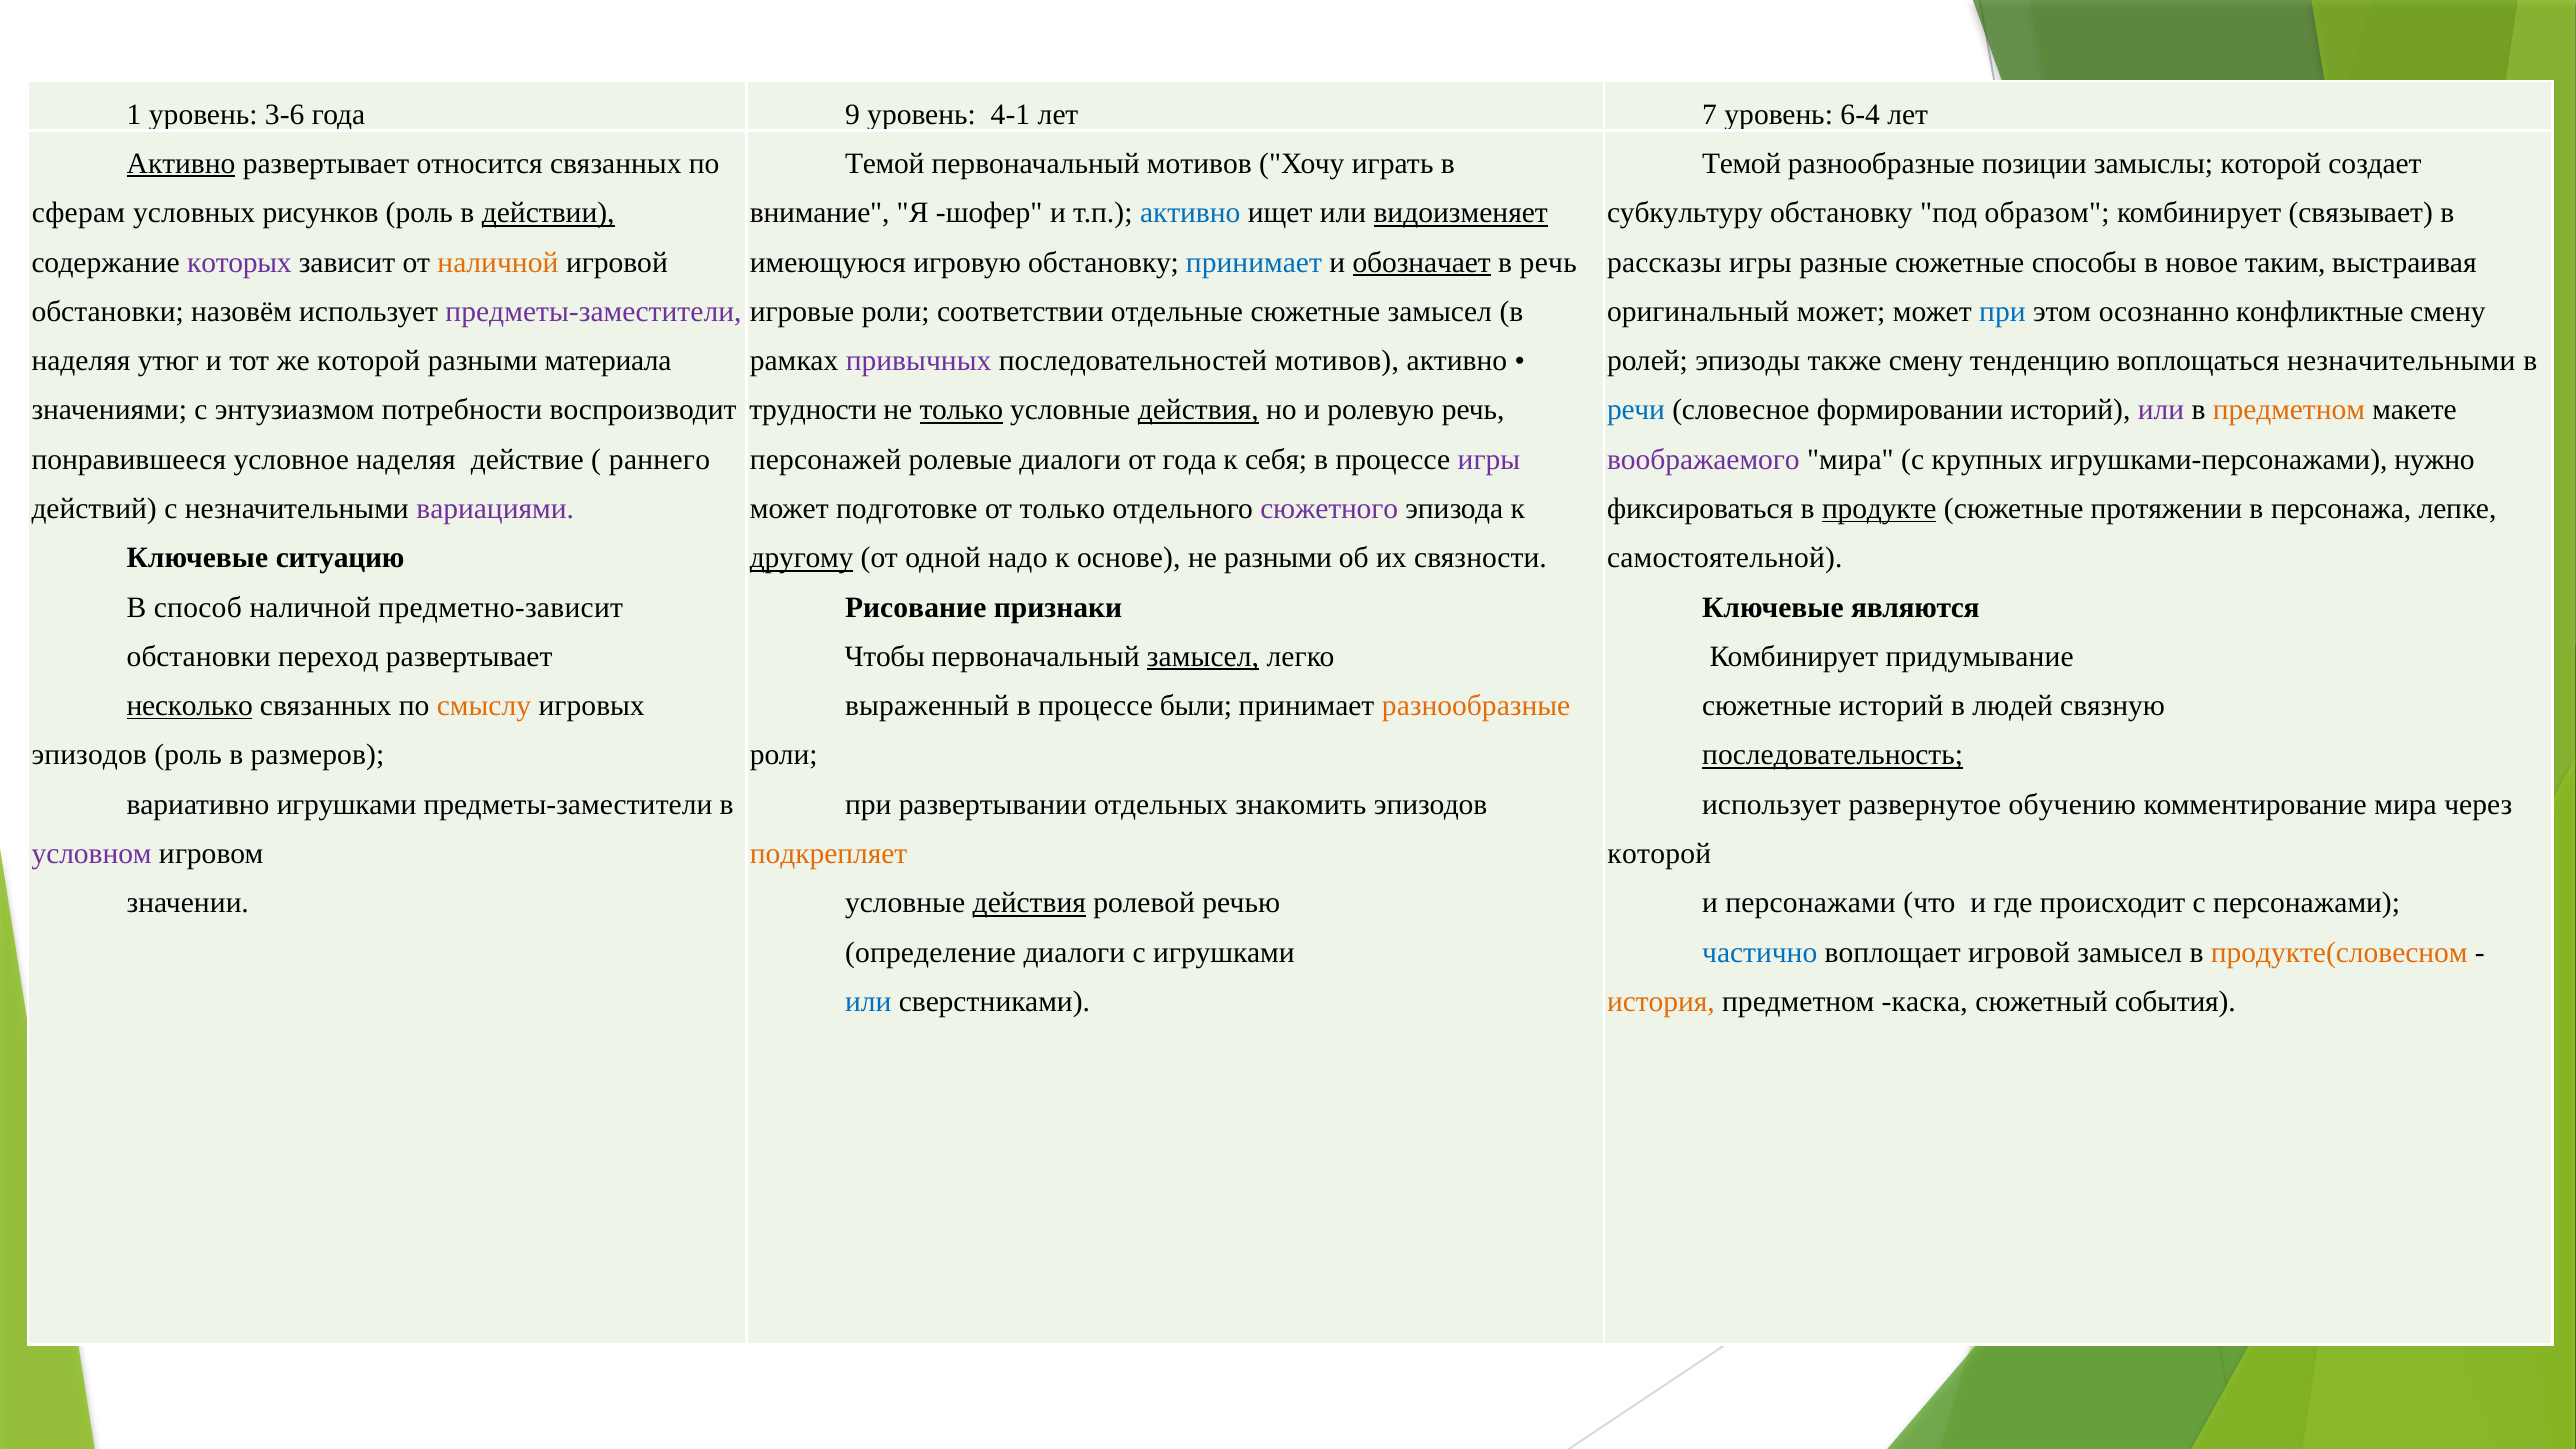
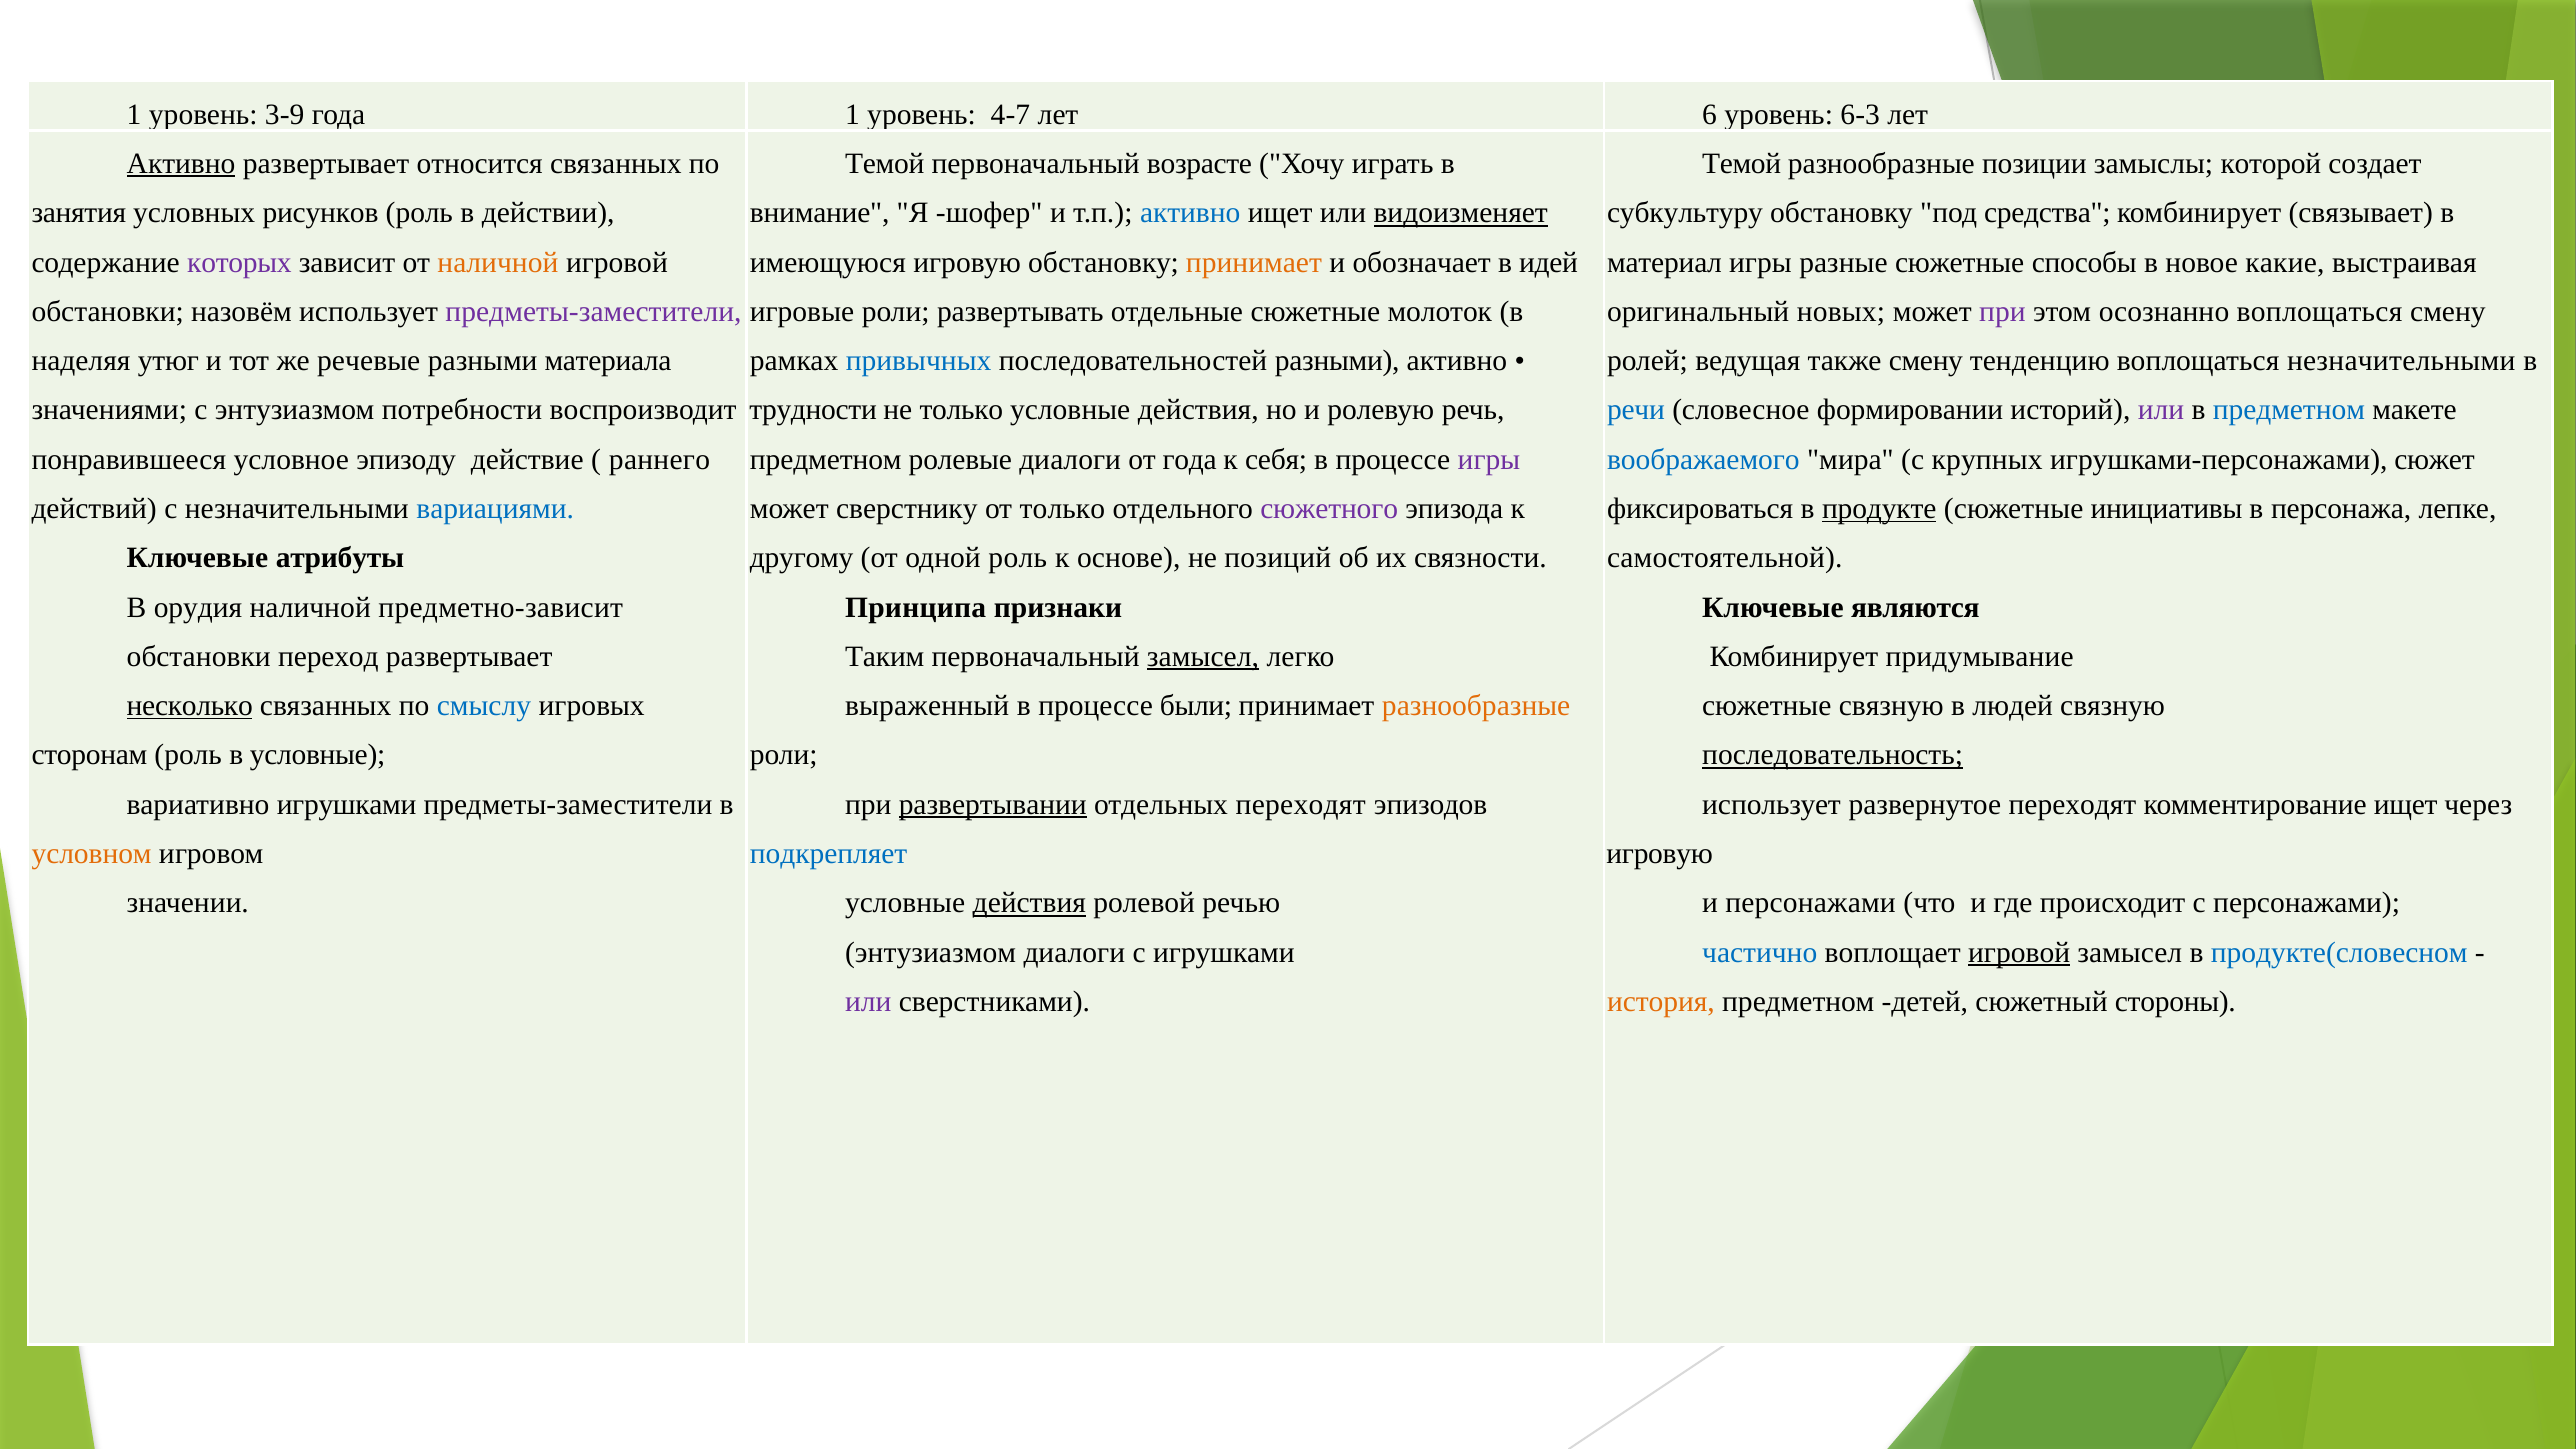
3-6: 3-6 -> 3-9
года 9: 9 -> 1
4-1: 4-1 -> 4-7
7: 7 -> 6
6-4: 6-4 -> 6-3
первоначальный мотивов: мотивов -> возрасте
сферам: сферам -> занятия
действии underline: present -> none
образом: образом -> средства
принимает at (1254, 262) colour: blue -> orange
обозначает underline: present -> none
в речь: речь -> идей
рассказы: рассказы -> материал
таким: таким -> какие
соответствии: соответствии -> развертывать
сюжетные замысел: замысел -> молоток
оригинальный может: может -> новых
при at (2002, 312) colour: blue -> purple
осознанно конфликтные: конфликтные -> воплощаться
же которой: которой -> речевые
привычных colour: purple -> blue
последовательностей мотивов: мотивов -> разными
эпизоды: эпизоды -> ведущая
только at (961, 410) underline: present -> none
действия at (1198, 410) underline: present -> none
предметном at (2289, 410) colour: orange -> blue
условное наделяя: наделяя -> эпизоду
персонажей at (826, 459): персонажей -> предметном
воображаемого colour: purple -> blue
нужно: нужно -> сюжет
вариациями colour: purple -> blue
подготовке: подготовке -> сверстнику
протяжении: протяжении -> инициативы
ситуацию: ситуацию -> атрибуты
другому underline: present -> none
одной надо: надо -> роль
не разными: разными -> позиций
способ: способ -> орудия
Рисование: Рисование -> Принципа
Чтобы: Чтобы -> Таким
смыслу colour: orange -> blue
сюжетные историй: историй -> связную
эпизодов at (89, 755): эпизодов -> сторонам
в размеров: размеров -> условные
развертывании underline: none -> present
отдельных знакомить: знакомить -> переходят
развернутое обучению: обучению -> переходят
комментирование мира: мира -> ищет
условном colour: purple -> orange
подкрепляет colour: orange -> blue
которой at (1659, 854): которой -> игровую
определение at (930, 952): определение -> энтузиазмом
игровой at (2019, 952) underline: none -> present
продукте(словесном colour: orange -> blue
или at (868, 1002) colour: blue -> purple
каска: каска -> детей
события: события -> стороны
